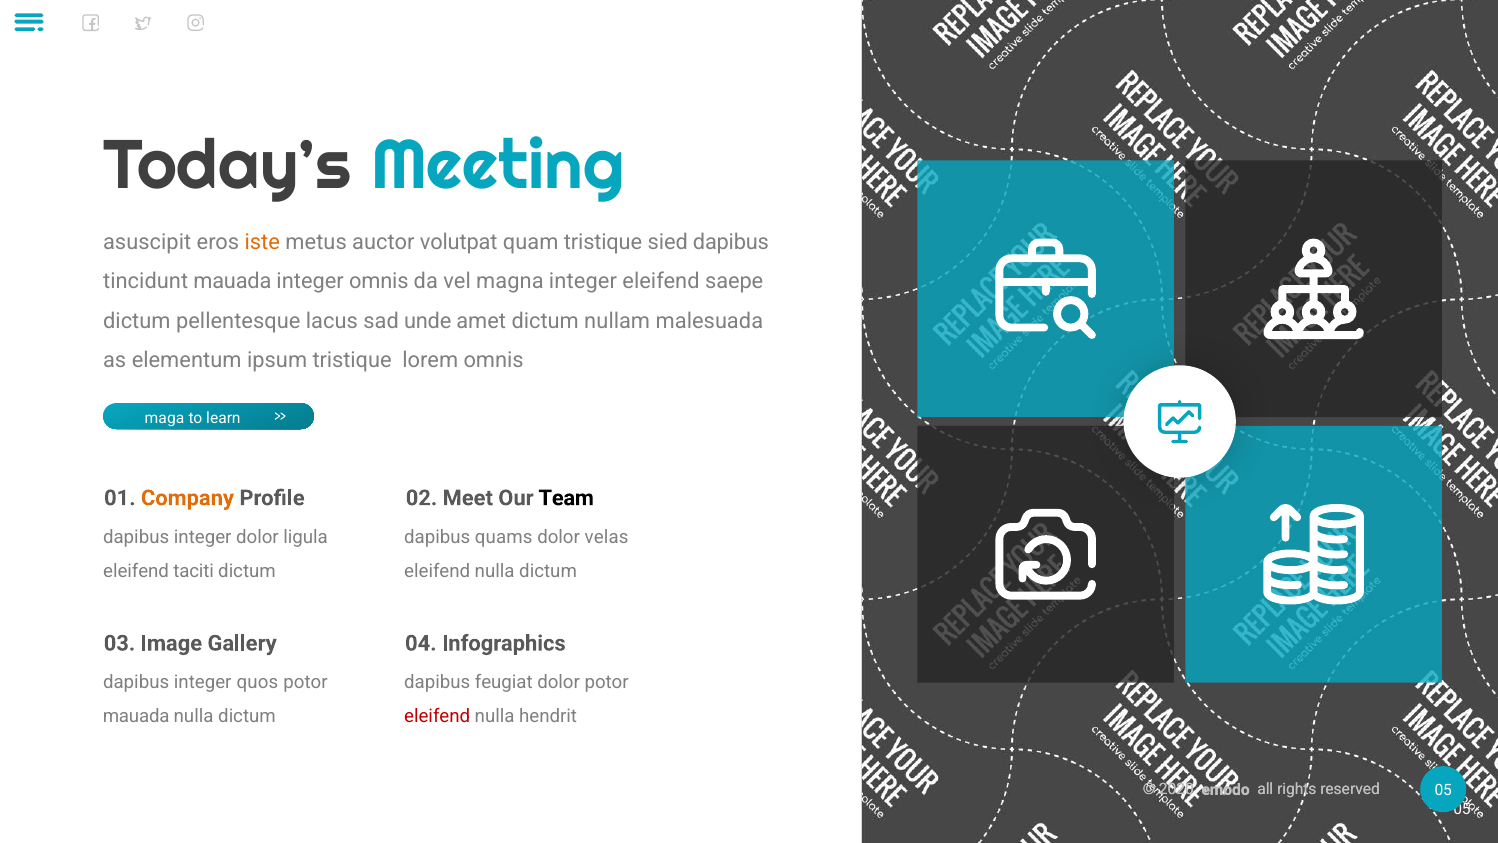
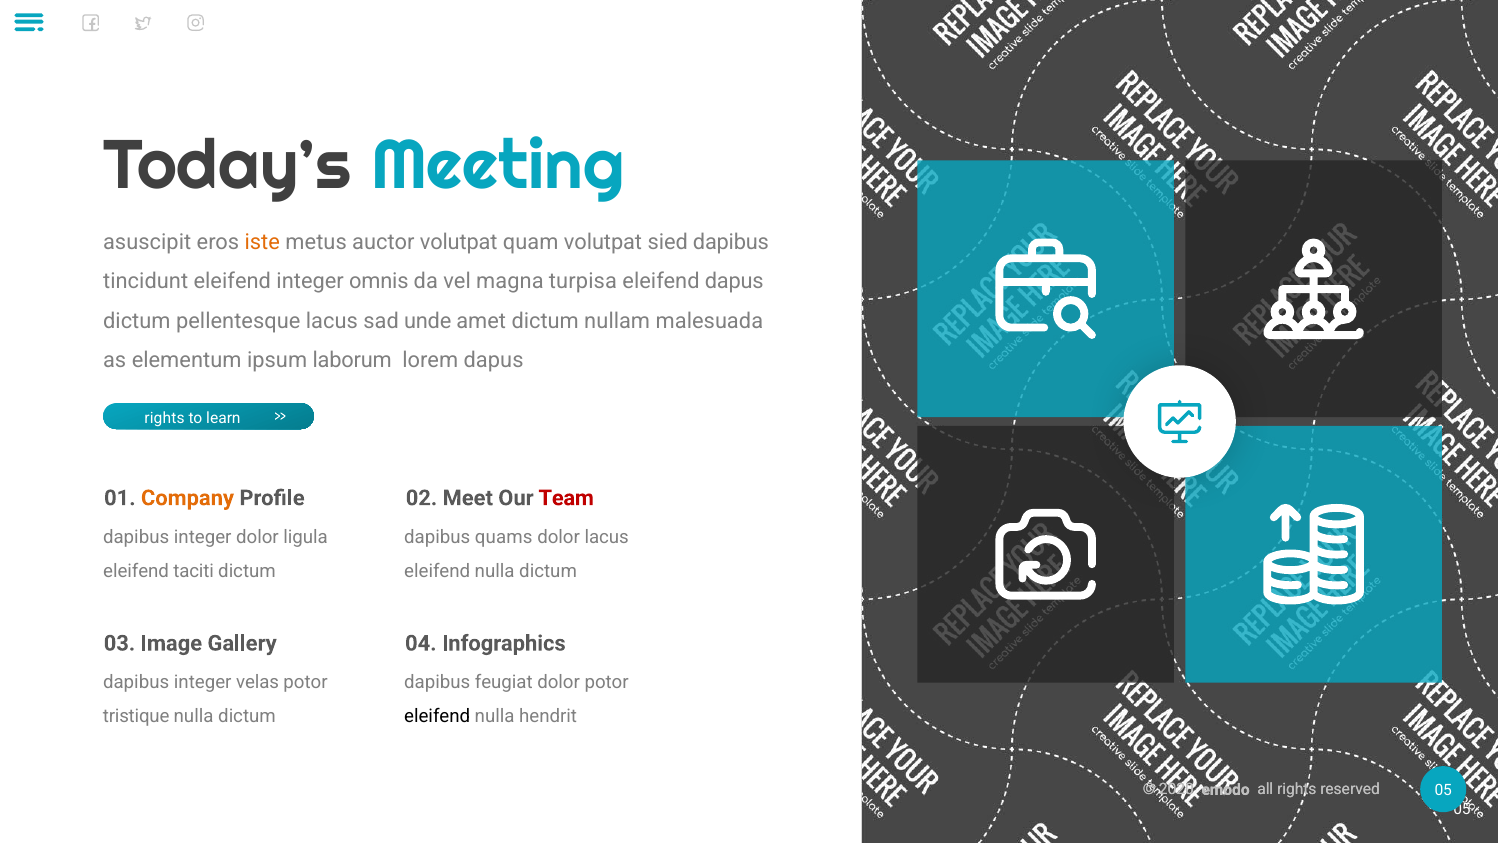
quam tristique: tristique -> volutpat
tincidunt mauada: mauada -> eleifend
magna integer: integer -> turpisa
eleifend saepe: saepe -> dapus
ipsum tristique: tristique -> laborum
lorem omnis: omnis -> dapus
maga at (164, 419): maga -> rights
Team colour: black -> red
dolor velas: velas -> lacus
quos: quos -> velas
mauada at (136, 716): mauada -> tristique
eleifend at (437, 716) colour: red -> black
